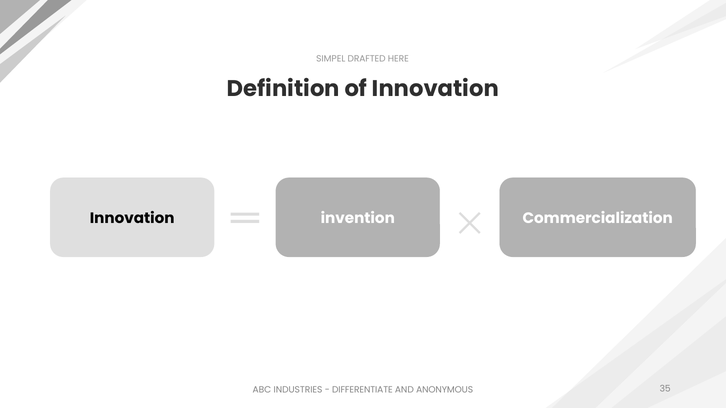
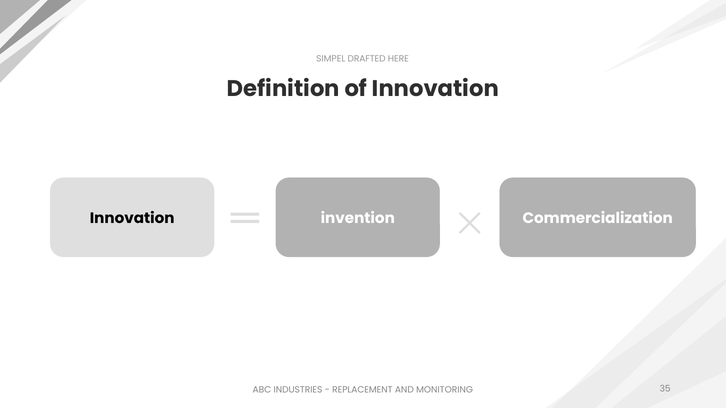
DIFFERENTIATE: DIFFERENTIATE -> REPLACEMENT
ANONYMOUS: ANONYMOUS -> MONITORING
